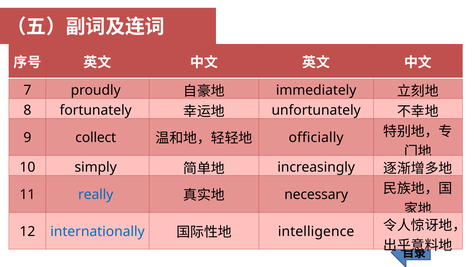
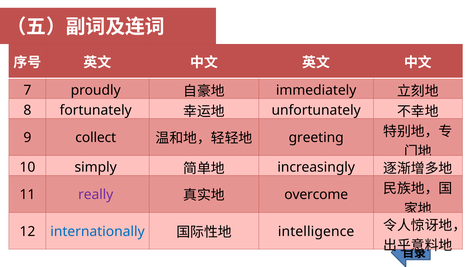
officially: officially -> greeting
really colour: blue -> purple
necessary: necessary -> overcome
